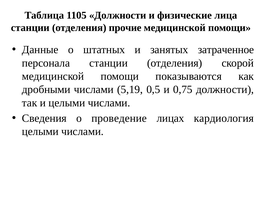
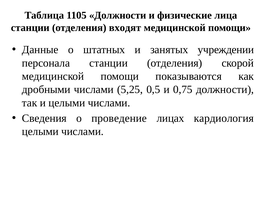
прочие: прочие -> входят
затраченное: затраченное -> учреждении
5,19: 5,19 -> 5,25
